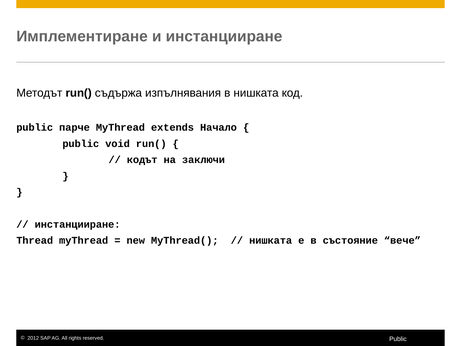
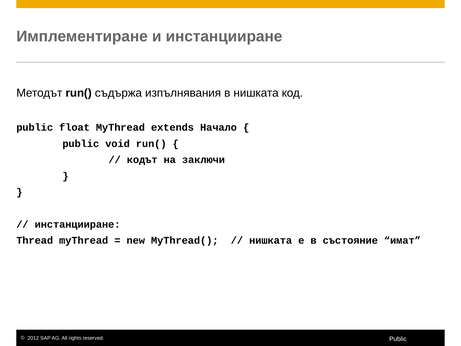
парче: парче -> float
вече: вече -> имат
